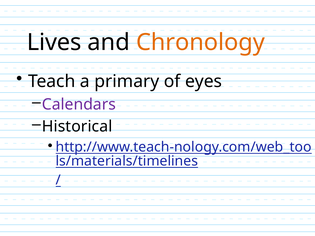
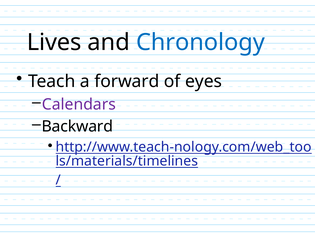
Chronology colour: orange -> blue
primary: primary -> forward
Historical: Historical -> Backward
